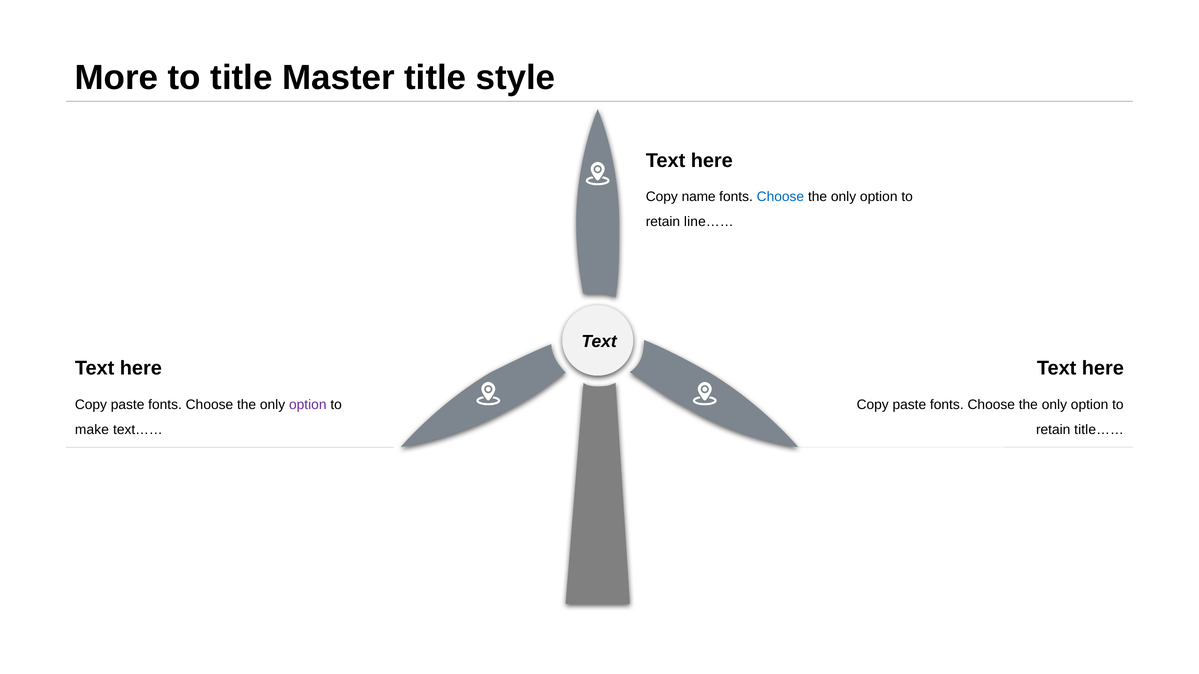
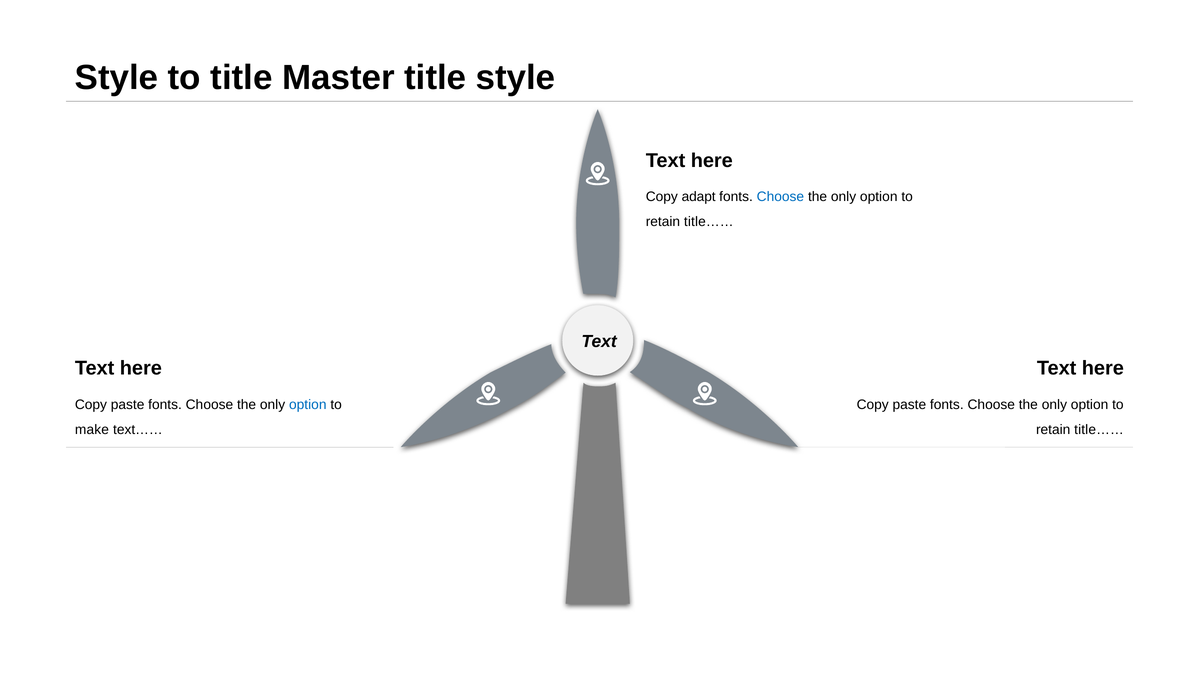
More at (117, 78): More -> Style
name: name -> adapt
line…… at (709, 222): line…… -> title……
option at (308, 405) colour: purple -> blue
